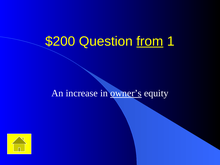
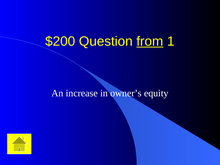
owner’s underline: present -> none
